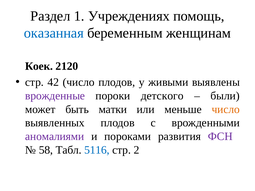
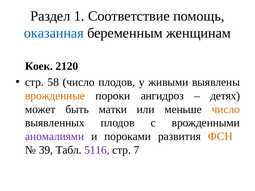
Учреждениях: Учреждениях -> Соответствие
42: 42 -> 58
врожденные colour: purple -> orange
детского: детского -> ангидроз
были: были -> детях
ФСН colour: purple -> orange
58: 58 -> 39
5116 colour: blue -> purple
2: 2 -> 7
